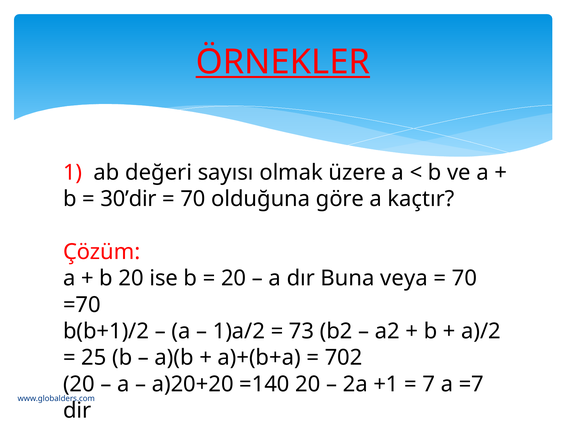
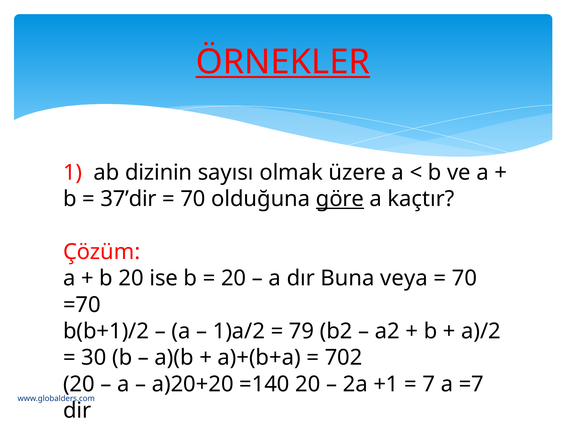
değeri: değeri -> dizinin
30’dir: 30’dir -> 37’dir
göre underline: none -> present
73: 73 -> 79
25: 25 -> 30
